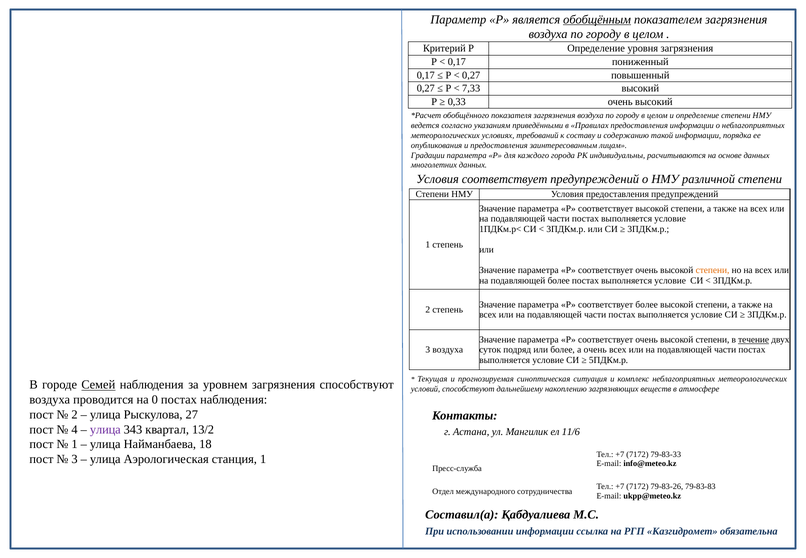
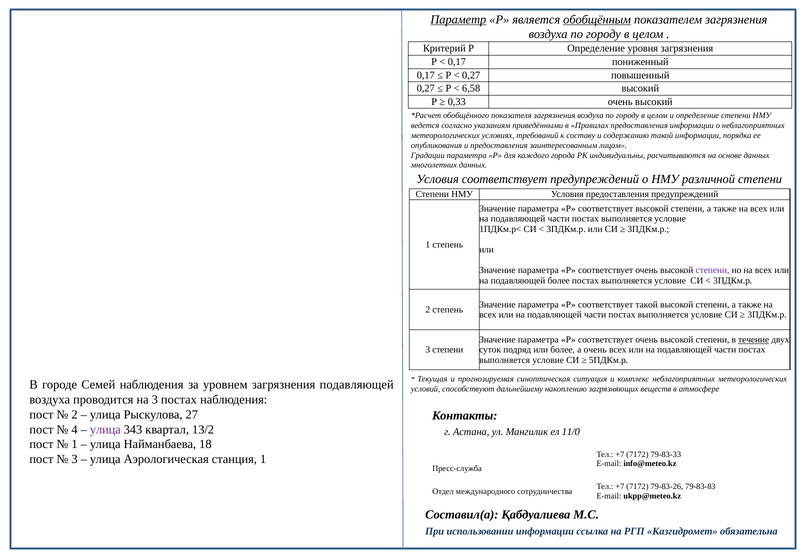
Параметр underline: none -> present
7,33: 7,33 -> 6,58
степени at (713, 270) colour: orange -> purple
соответствует более: более -> такой
3 воздуха: воздуха -> степени
Семей underline: present -> none
загрязнения способствуют: способствуют -> подавляющей
на 0: 0 -> 3
11/6: 11/6 -> 11/0
